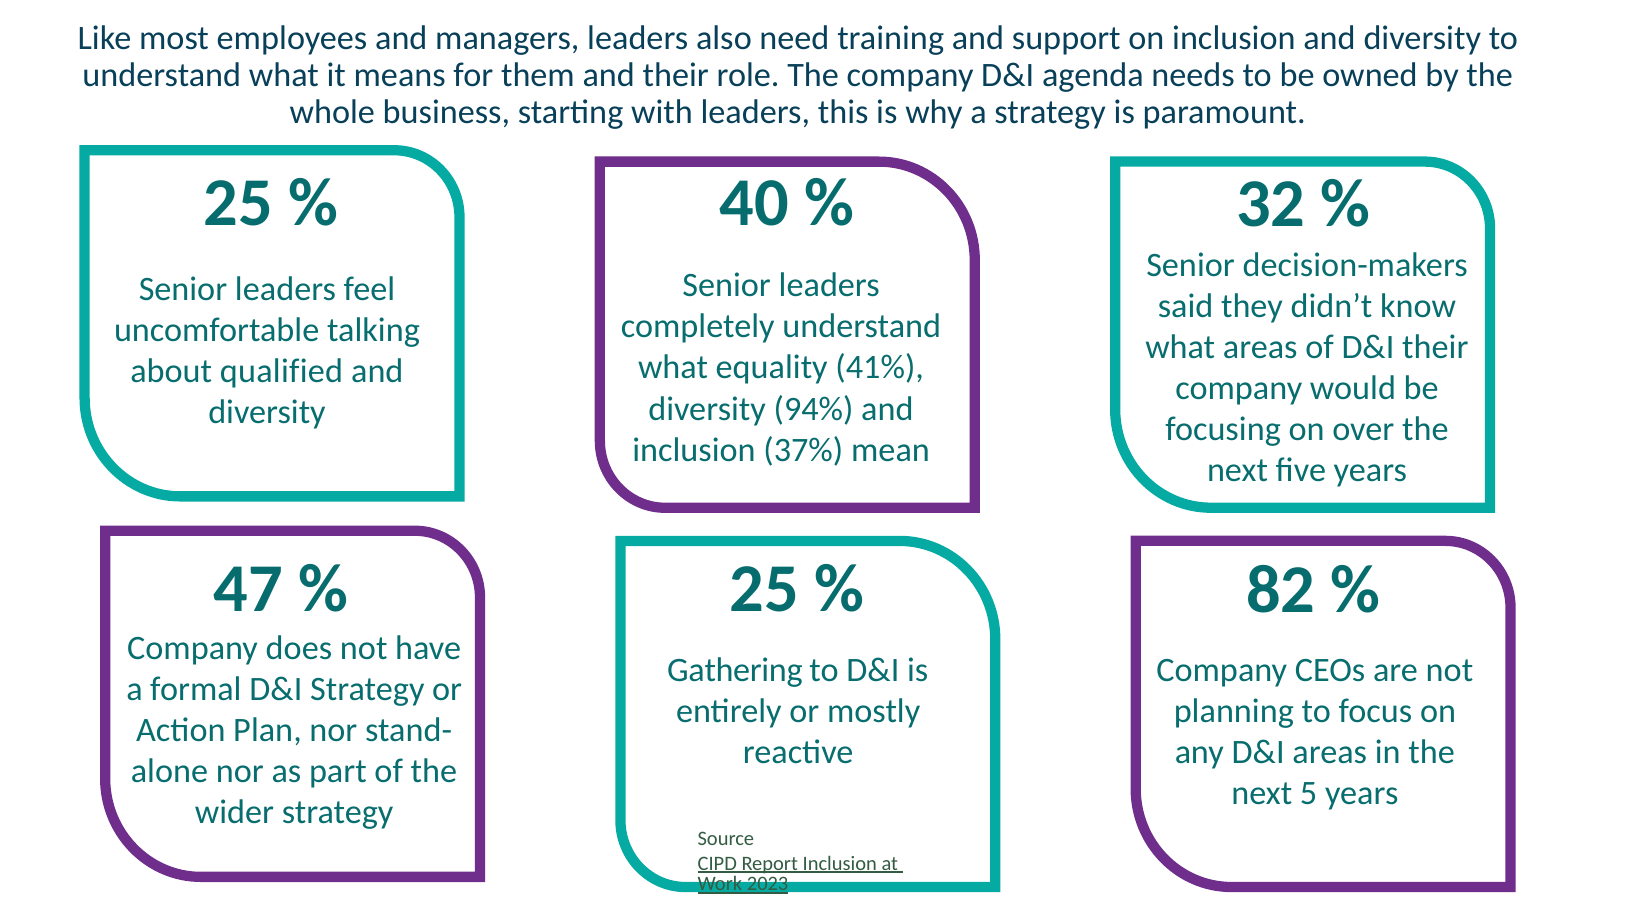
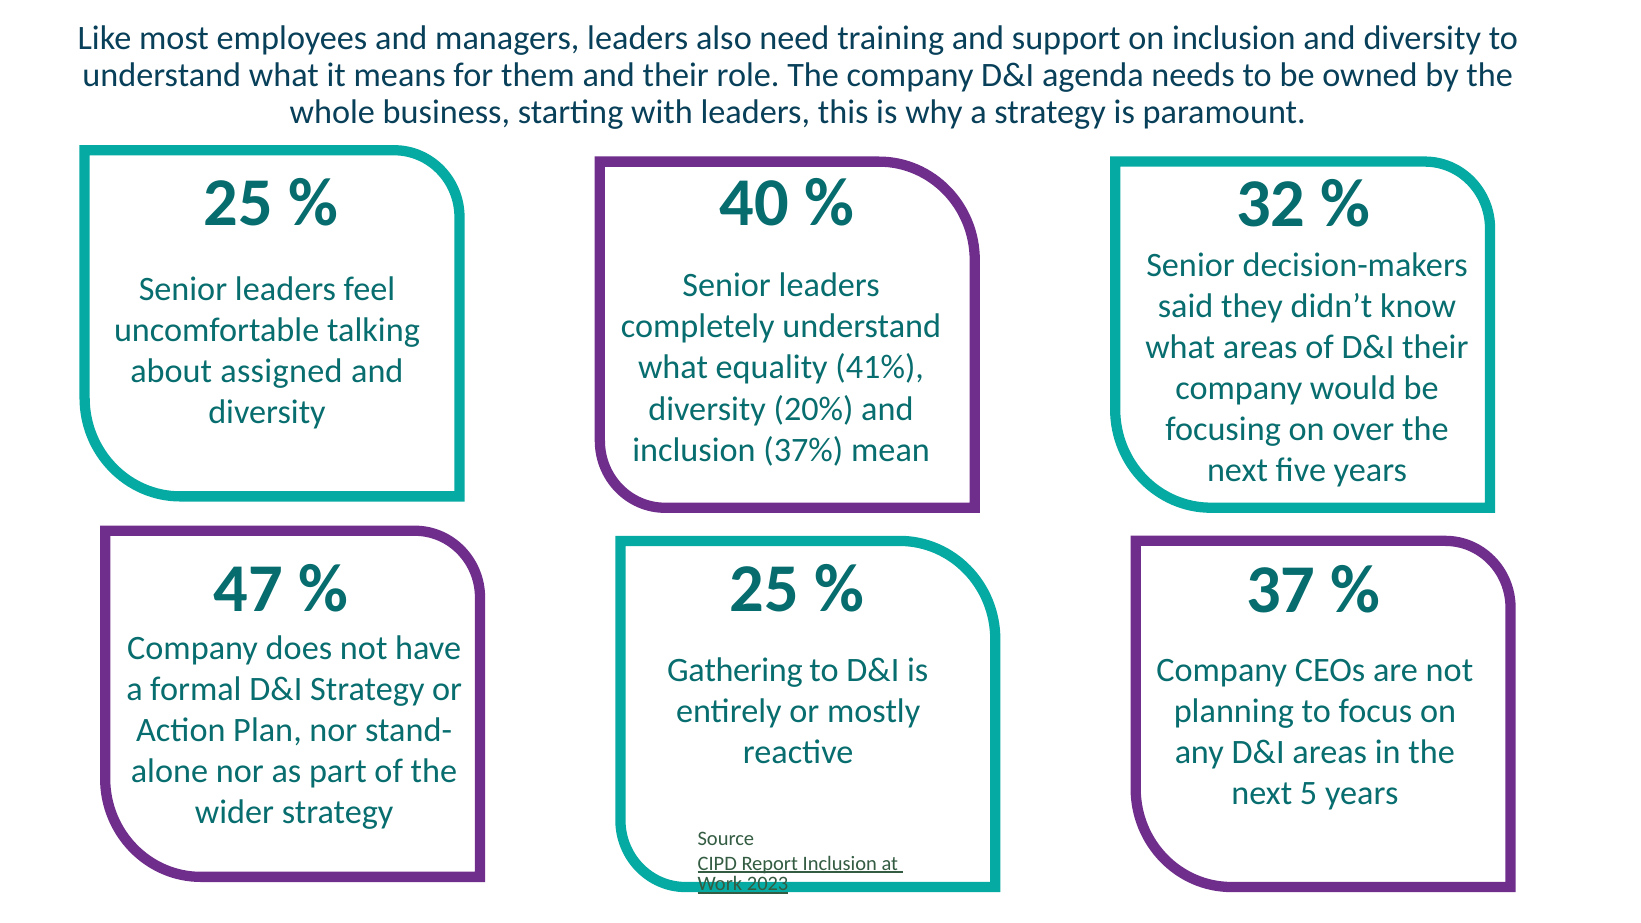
qualified: qualified -> assigned
94%: 94% -> 20%
82: 82 -> 37
